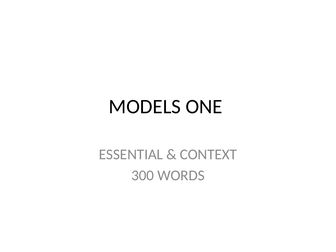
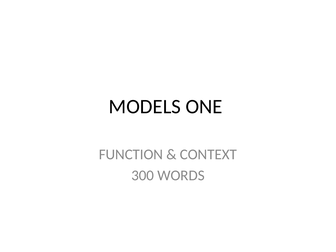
ESSENTIAL: ESSENTIAL -> FUNCTION
